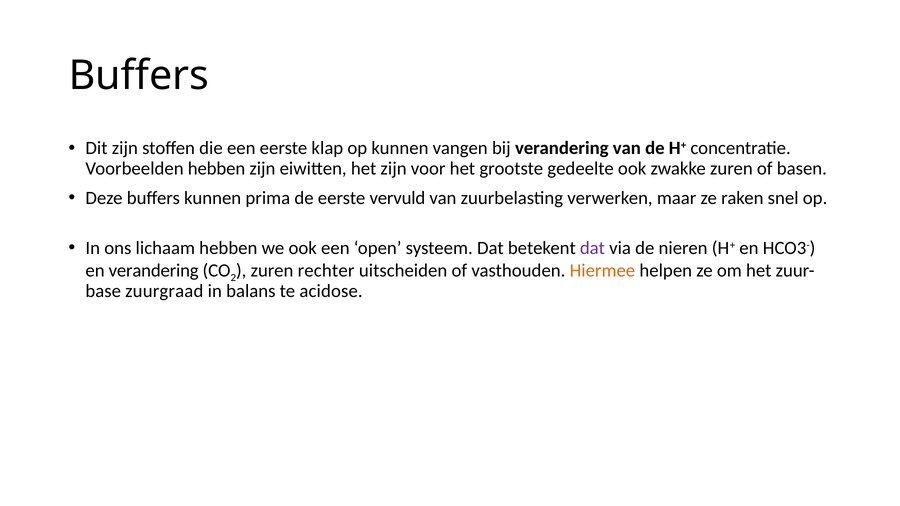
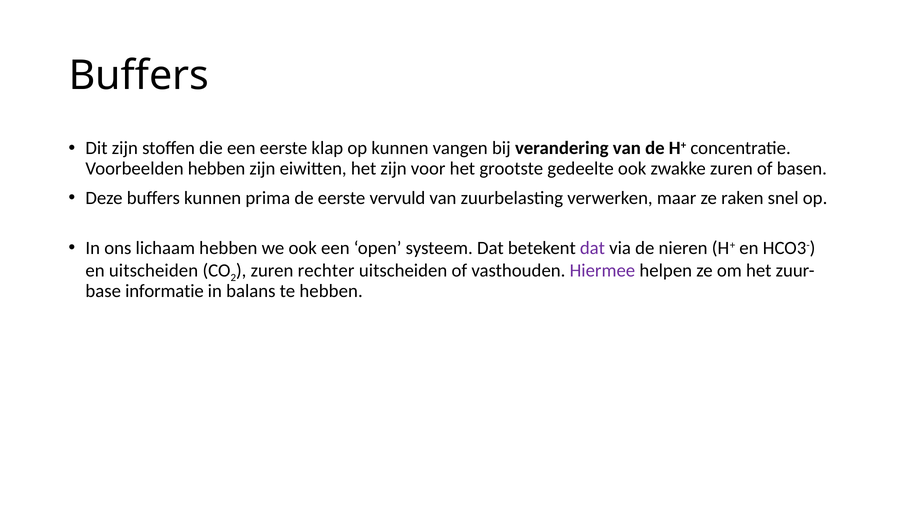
en verandering: verandering -> uitscheiden
Hiermee colour: orange -> purple
zuurgraad: zuurgraad -> informatie
te acidose: acidose -> hebben
